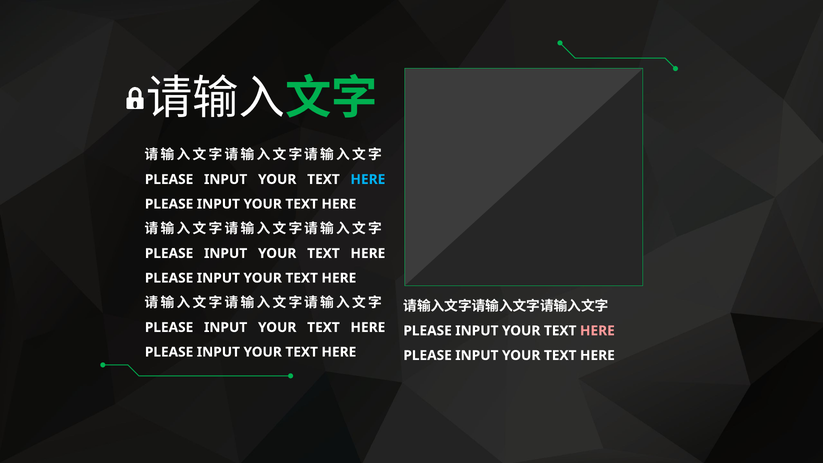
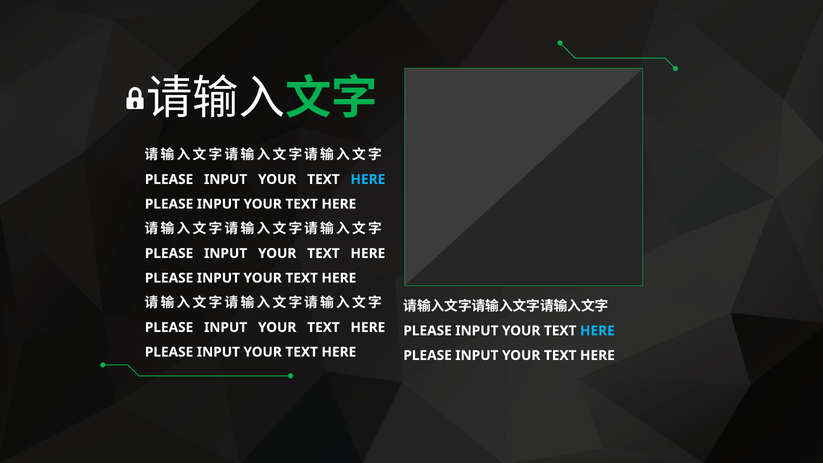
HERE at (597, 331) colour: pink -> light blue
